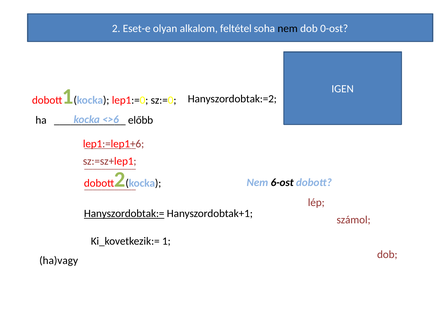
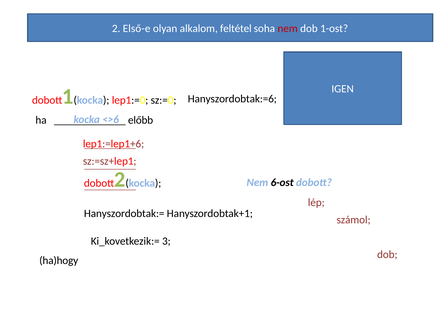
Eset-e: Eset-e -> Első-e
nem at (288, 28) colour: black -> red
0-ost: 0-ost -> 1-ost
Hanyszordobtak:=2: Hanyszordobtak:=2 -> Hanyszordobtak:=6
Hanyszordobtak:= underline: present -> none
Ki_kovetkezik:= 1: 1 -> 3
ha)vagy: ha)vagy -> ha)hogy
